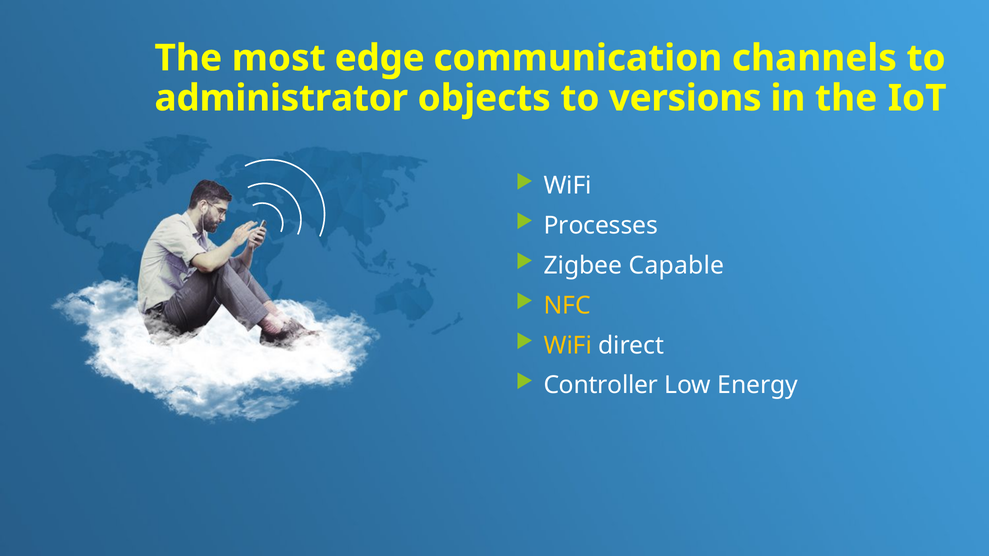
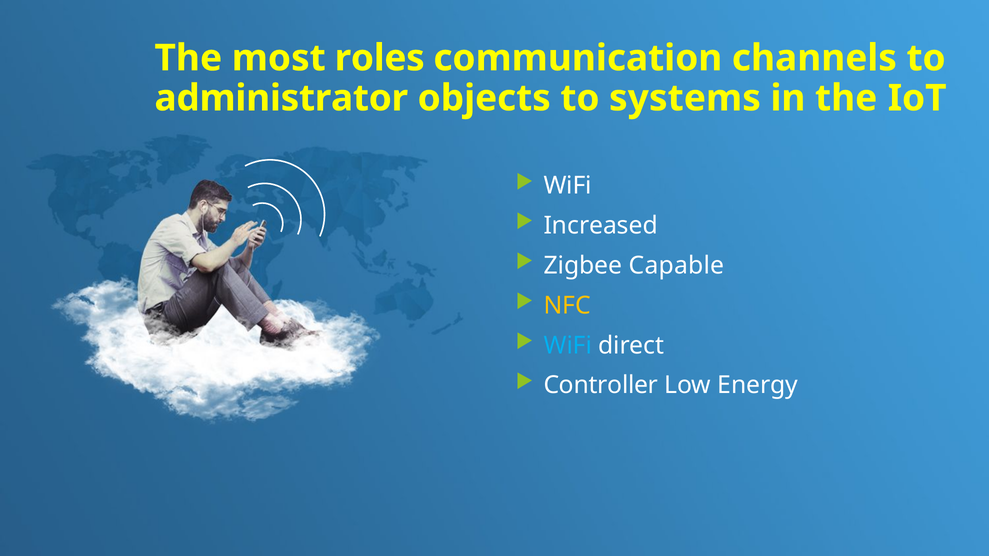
edge: edge -> roles
versions: versions -> systems
Processes: Processes -> Increased
WiFi at (568, 346) colour: yellow -> light blue
